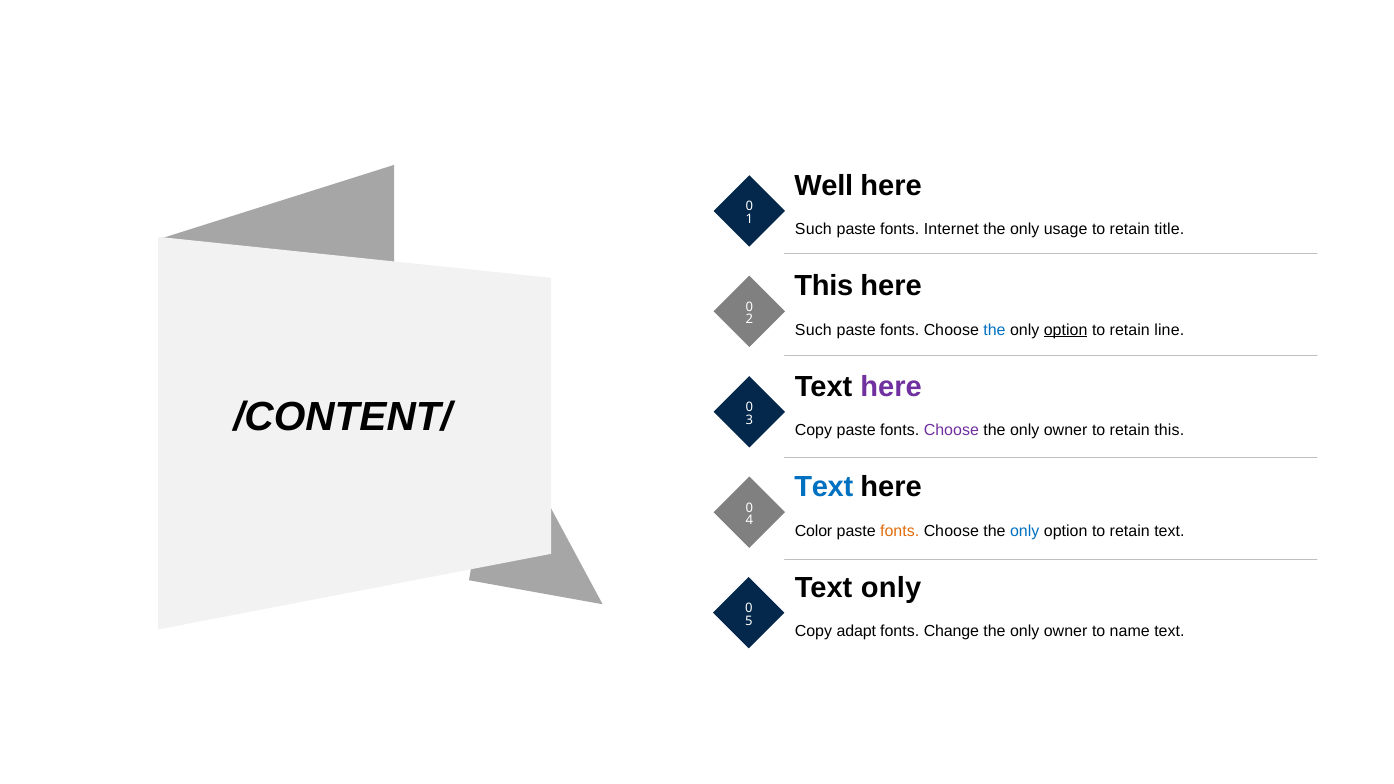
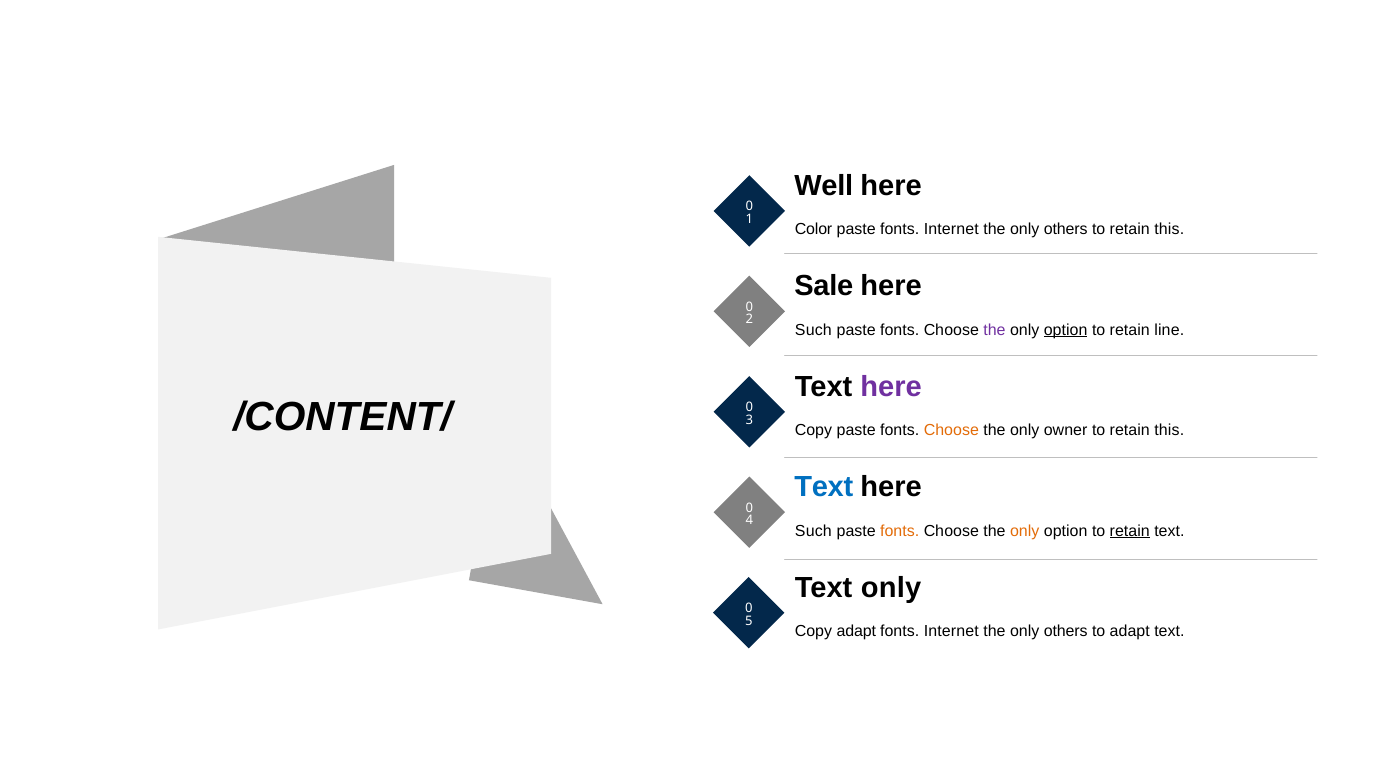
Such at (813, 230): Such -> Color
usage at (1066, 230): usage -> others
title at (1169, 230): title -> this
This at (824, 286): This -> Sale
the at (995, 330) colour: blue -> purple
Choose at (951, 431) colour: purple -> orange
Color at (814, 531): Color -> Such
only at (1025, 531) colour: blue -> orange
retain at (1130, 531) underline: none -> present
Change at (951, 631): Change -> Internet
owner at (1066, 631): owner -> others
to name: name -> adapt
